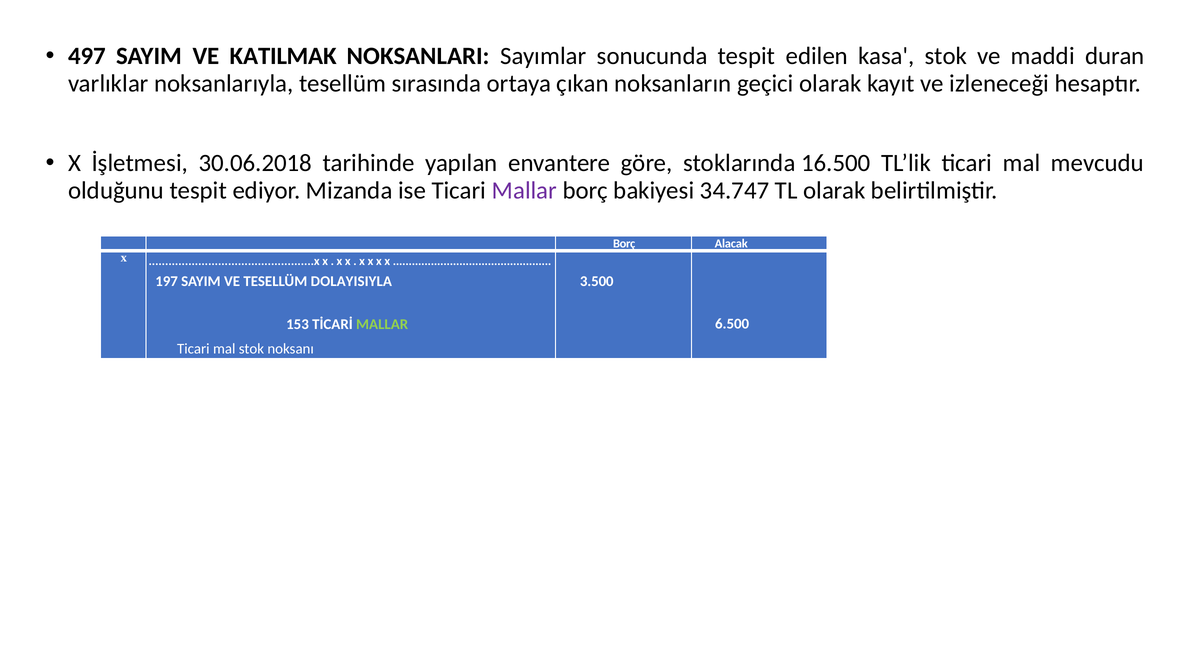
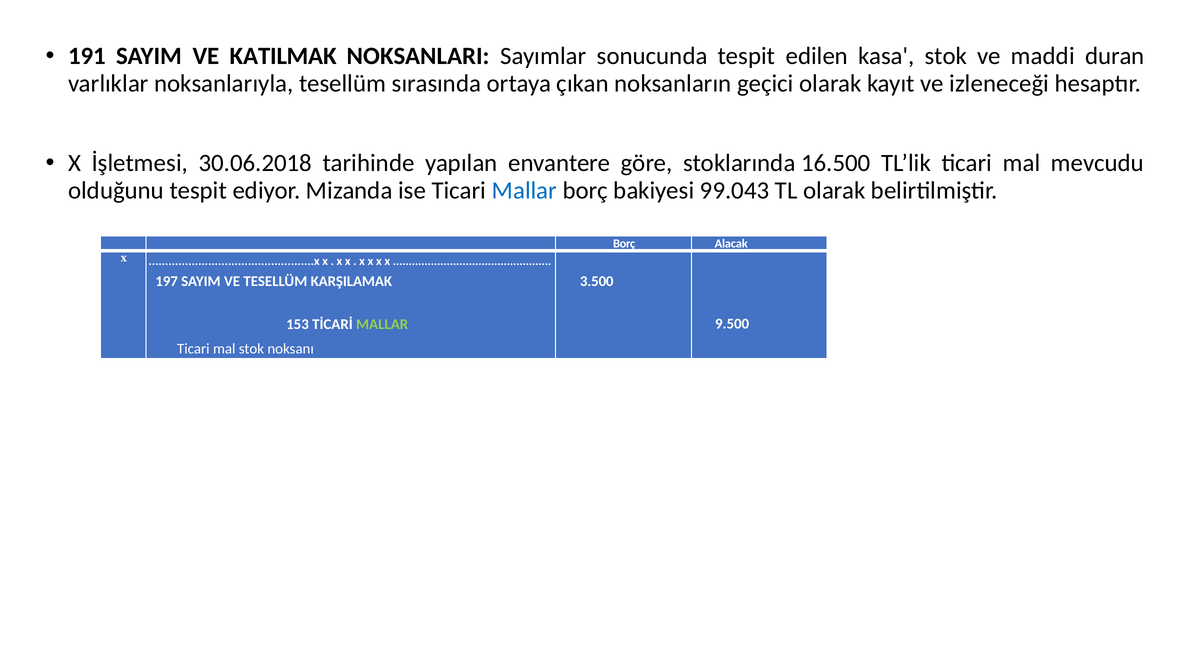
497: 497 -> 191
Mallar at (524, 191) colour: purple -> blue
34.747: 34.747 -> 99.043
DOLAYISIYLA: DOLAYISIYLA -> KARŞILAMAK
6.500: 6.500 -> 9.500
